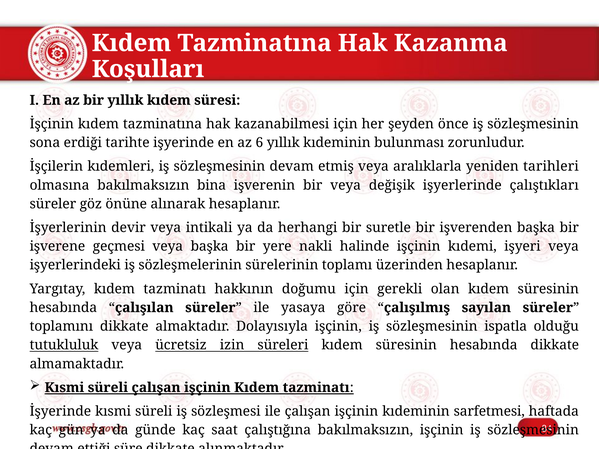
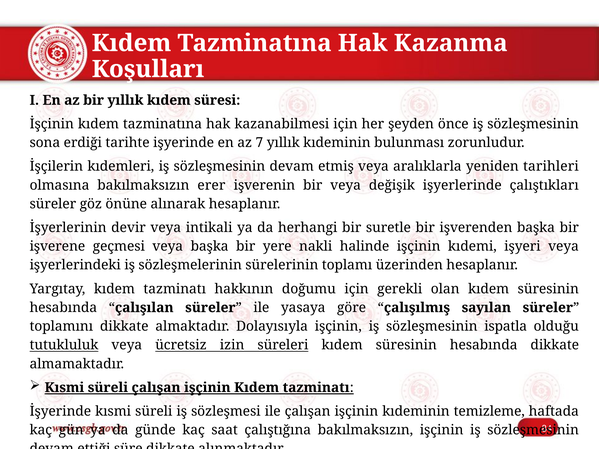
6: 6 -> 7
bina: bina -> erer
sarfetmesi: sarfetmesi -> temizleme
